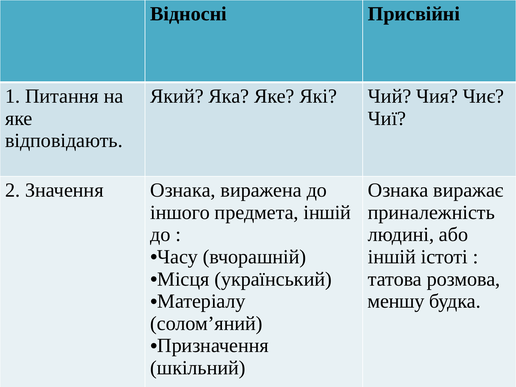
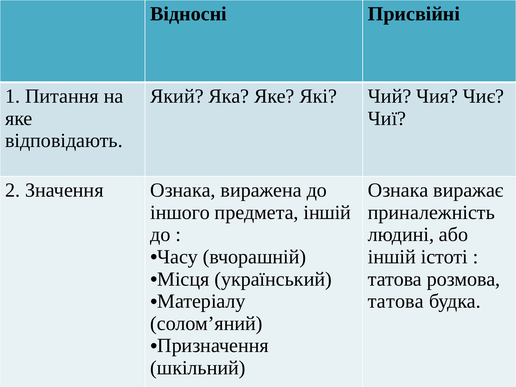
меншу at (396, 301): меншу -> татова
